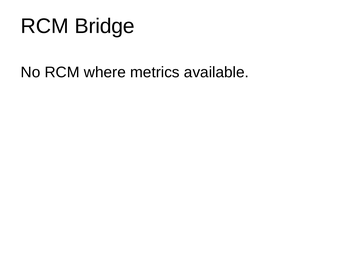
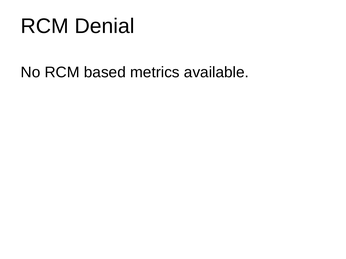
Bridge: Bridge -> Denial
where: where -> based
